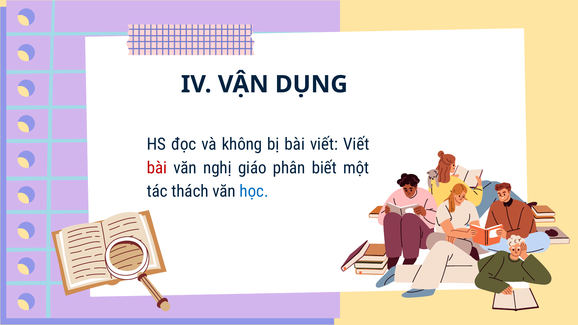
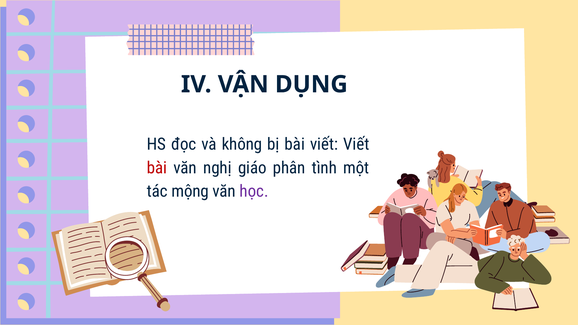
biết: biết -> tình
thách: thách -> mộng
học colour: blue -> purple
